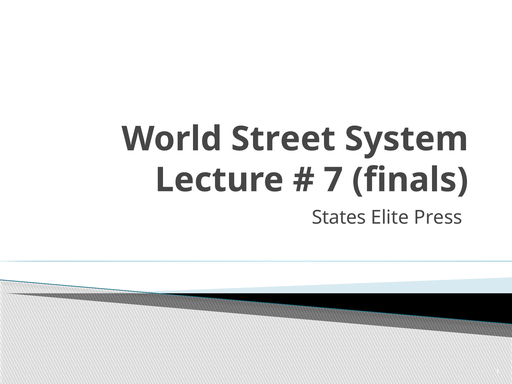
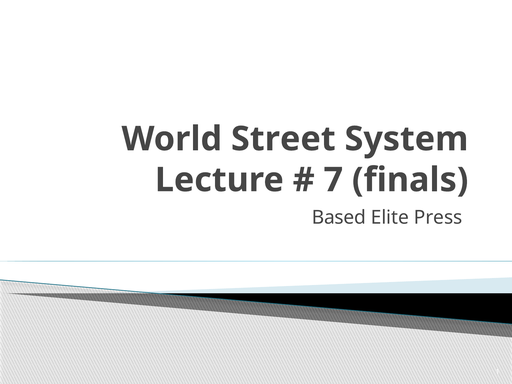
States: States -> Based
